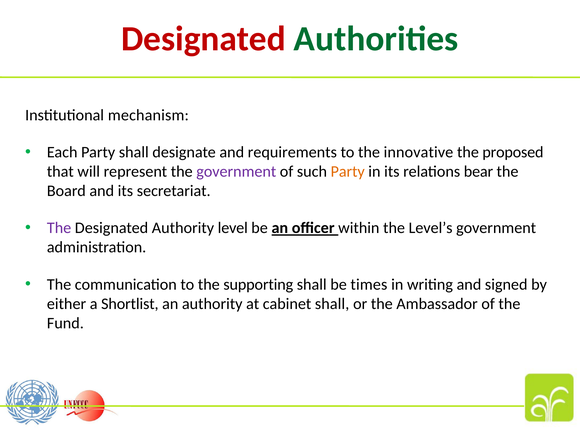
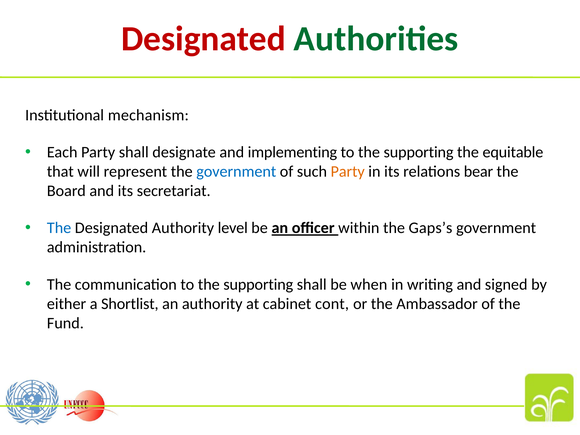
requirements: requirements -> implementing
innovative at (418, 152): innovative -> supporting
proposed: proposed -> equitable
government at (236, 172) colour: purple -> blue
The at (59, 228) colour: purple -> blue
Level’s: Level’s -> Gaps’s
times: times -> when
cabinet shall: shall -> cont
